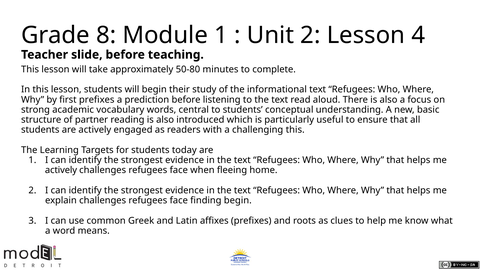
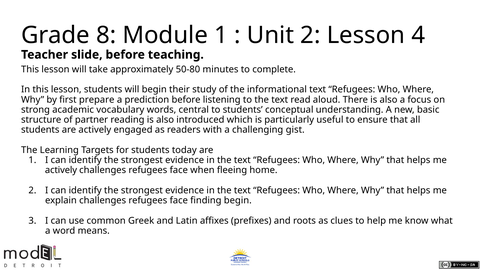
first prefixes: prefixes -> prepare
challenging this: this -> gist
